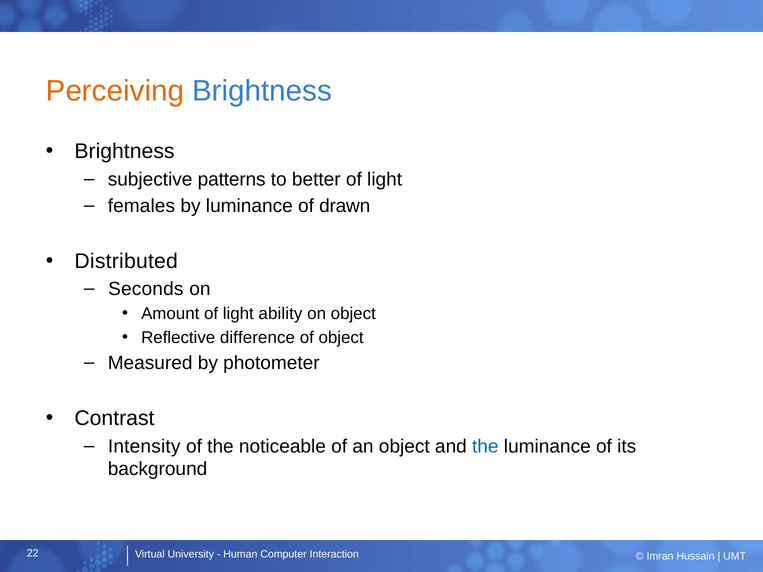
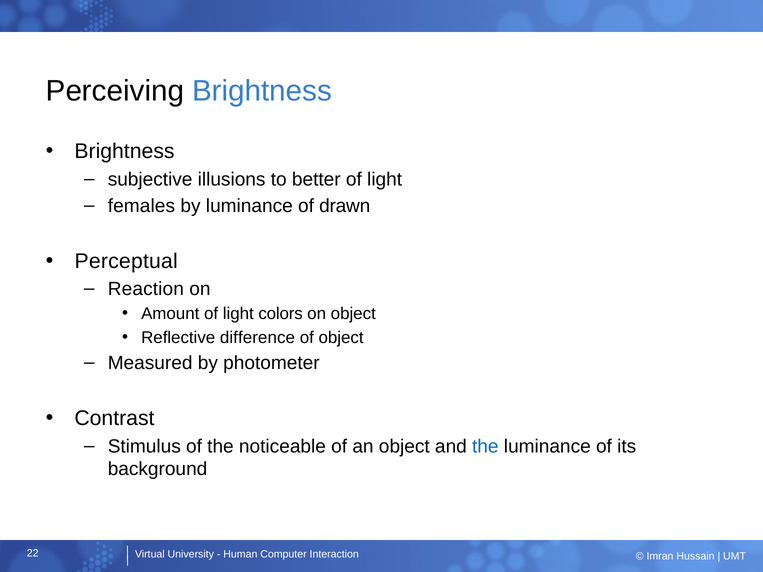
Perceiving colour: orange -> black
patterns: patterns -> illusions
Distributed: Distributed -> Perceptual
Seconds: Seconds -> Reaction
ability: ability -> colors
Intensity: Intensity -> Stimulus
